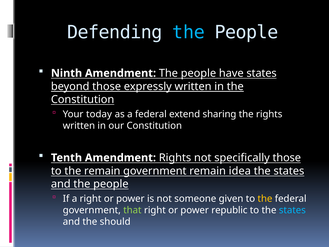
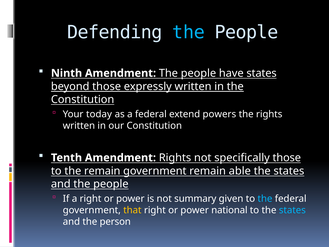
sharing: sharing -> powers
idea: idea -> able
someone: someone -> summary
the at (265, 199) colour: yellow -> light blue
that colour: light green -> yellow
republic: republic -> national
should: should -> person
